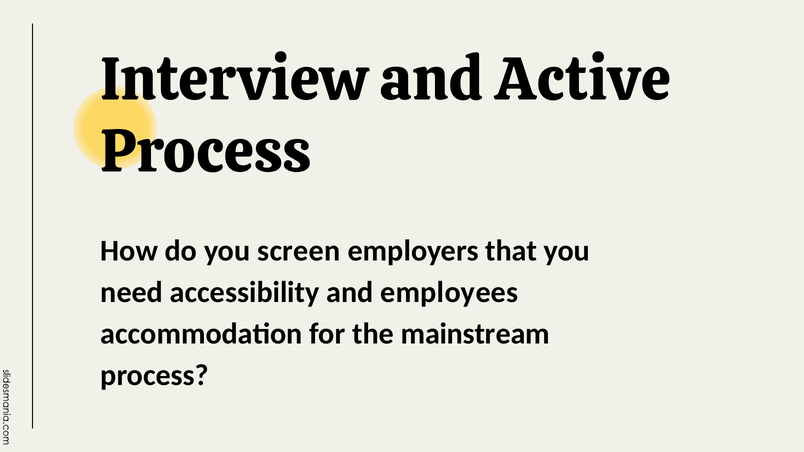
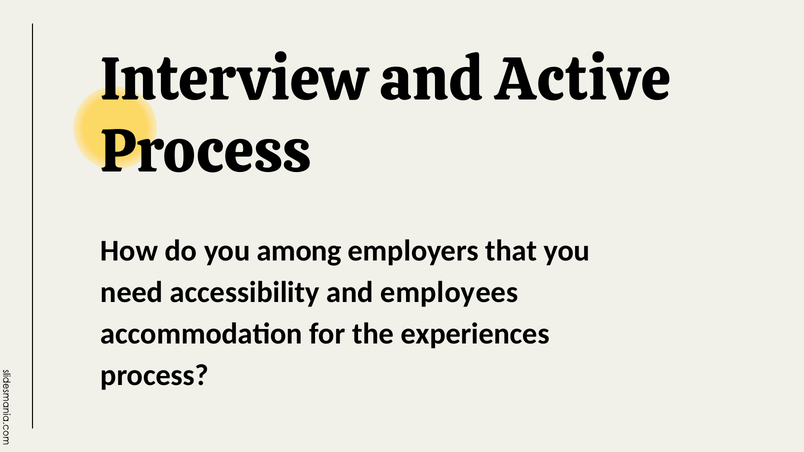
screen: screen -> among
mainstream: mainstream -> experiences
